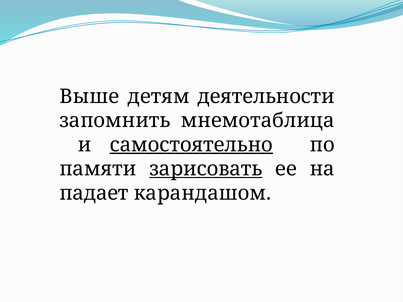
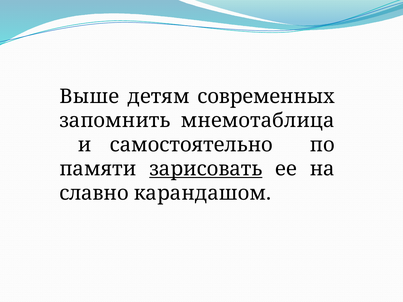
деятельности: деятельности -> современных
самостоятельно underline: present -> none
падает: падает -> славно
